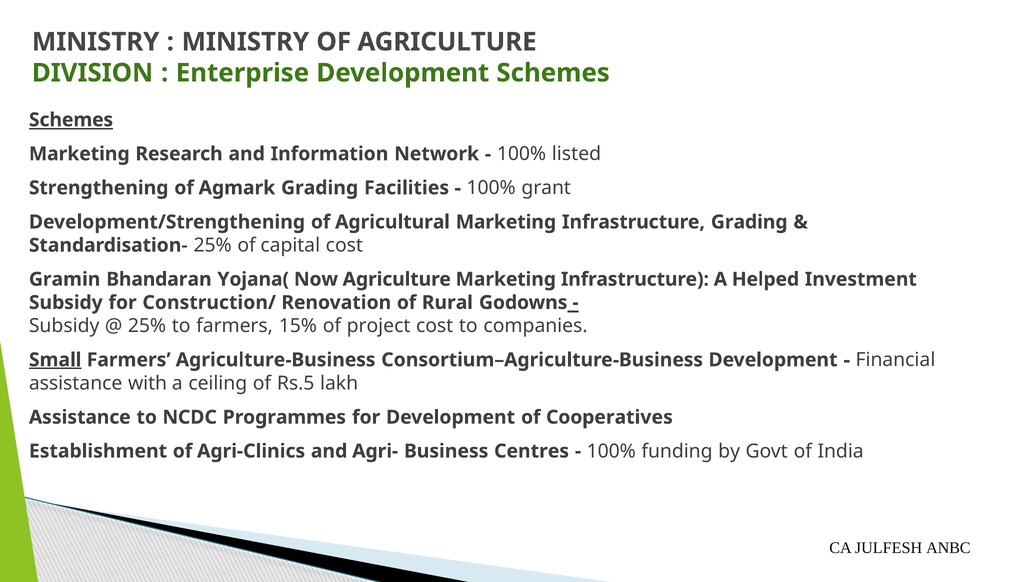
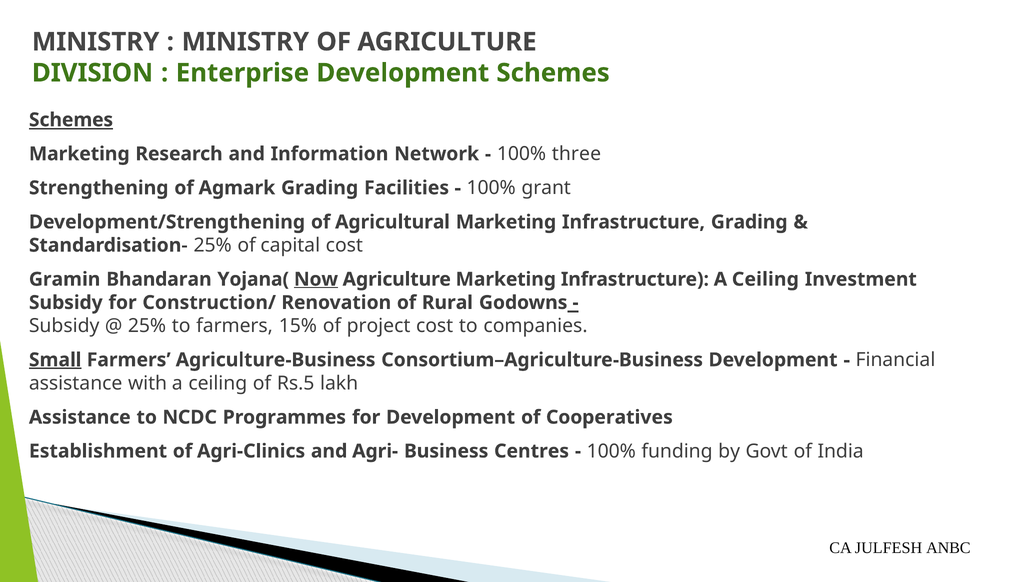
listed: listed -> three
Now underline: none -> present
Infrastructure A Helped: Helped -> Ceiling
